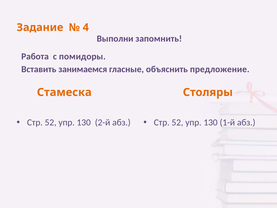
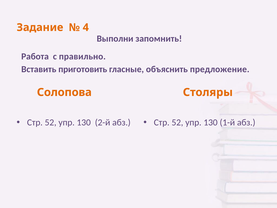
помидоры: помидоры -> правильно
занимаемся: занимаемся -> приготовить
Стамеска: Стамеска -> Солопова
